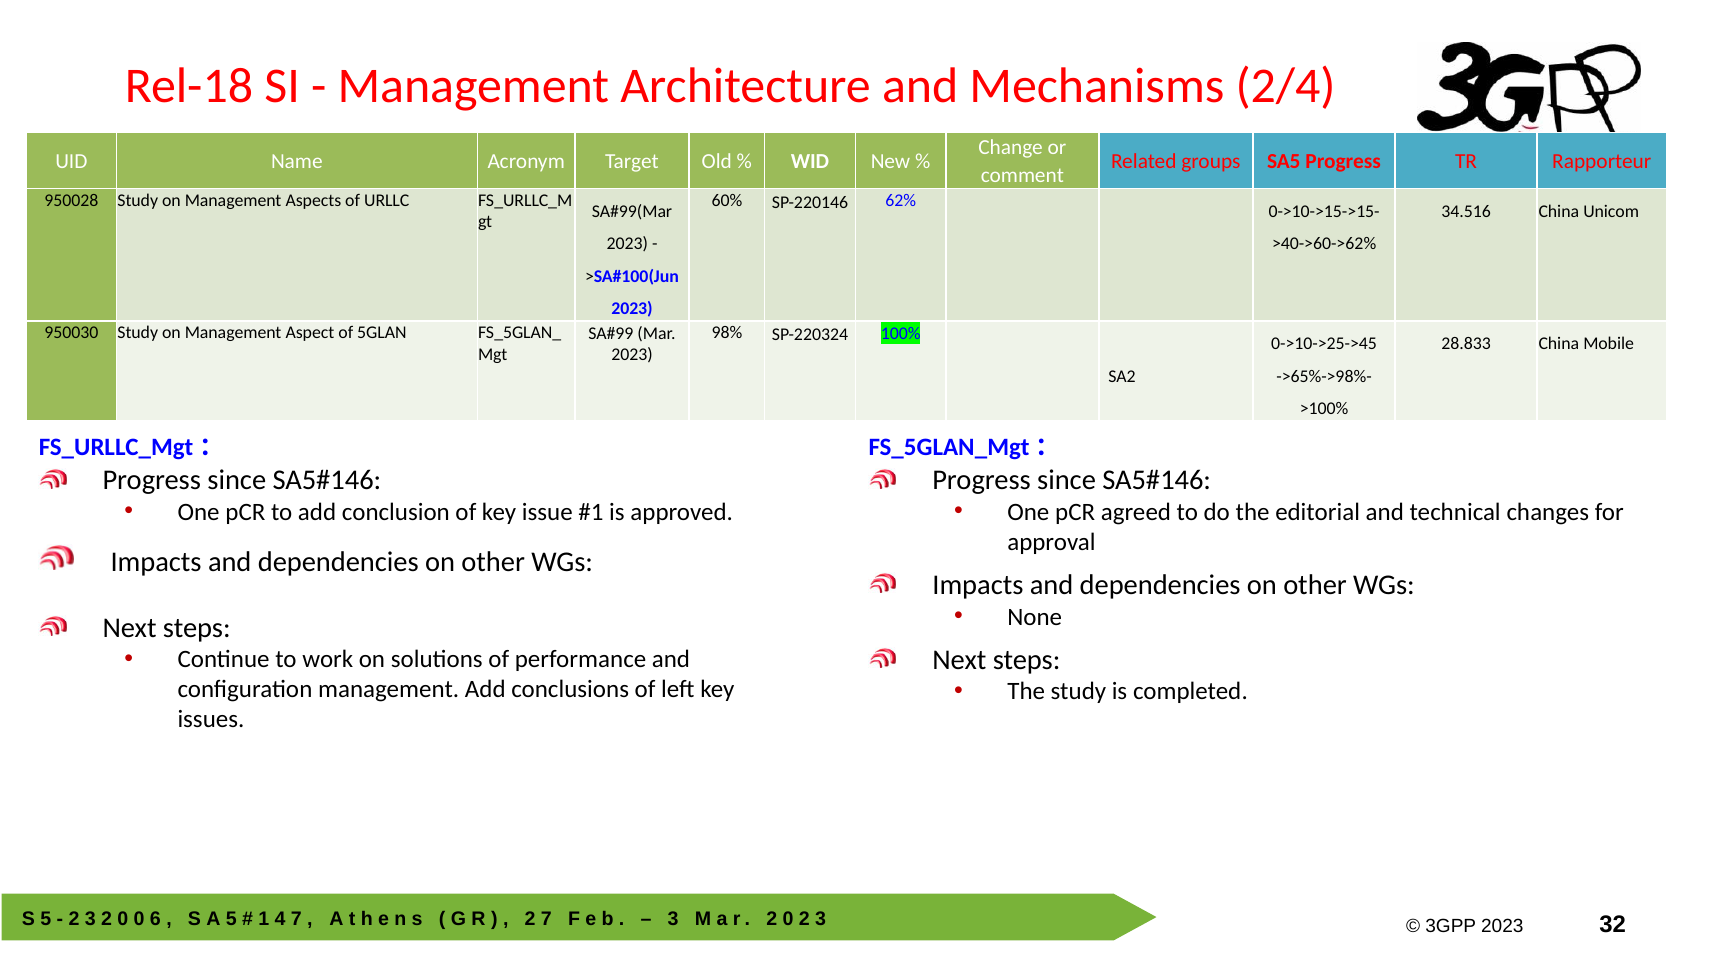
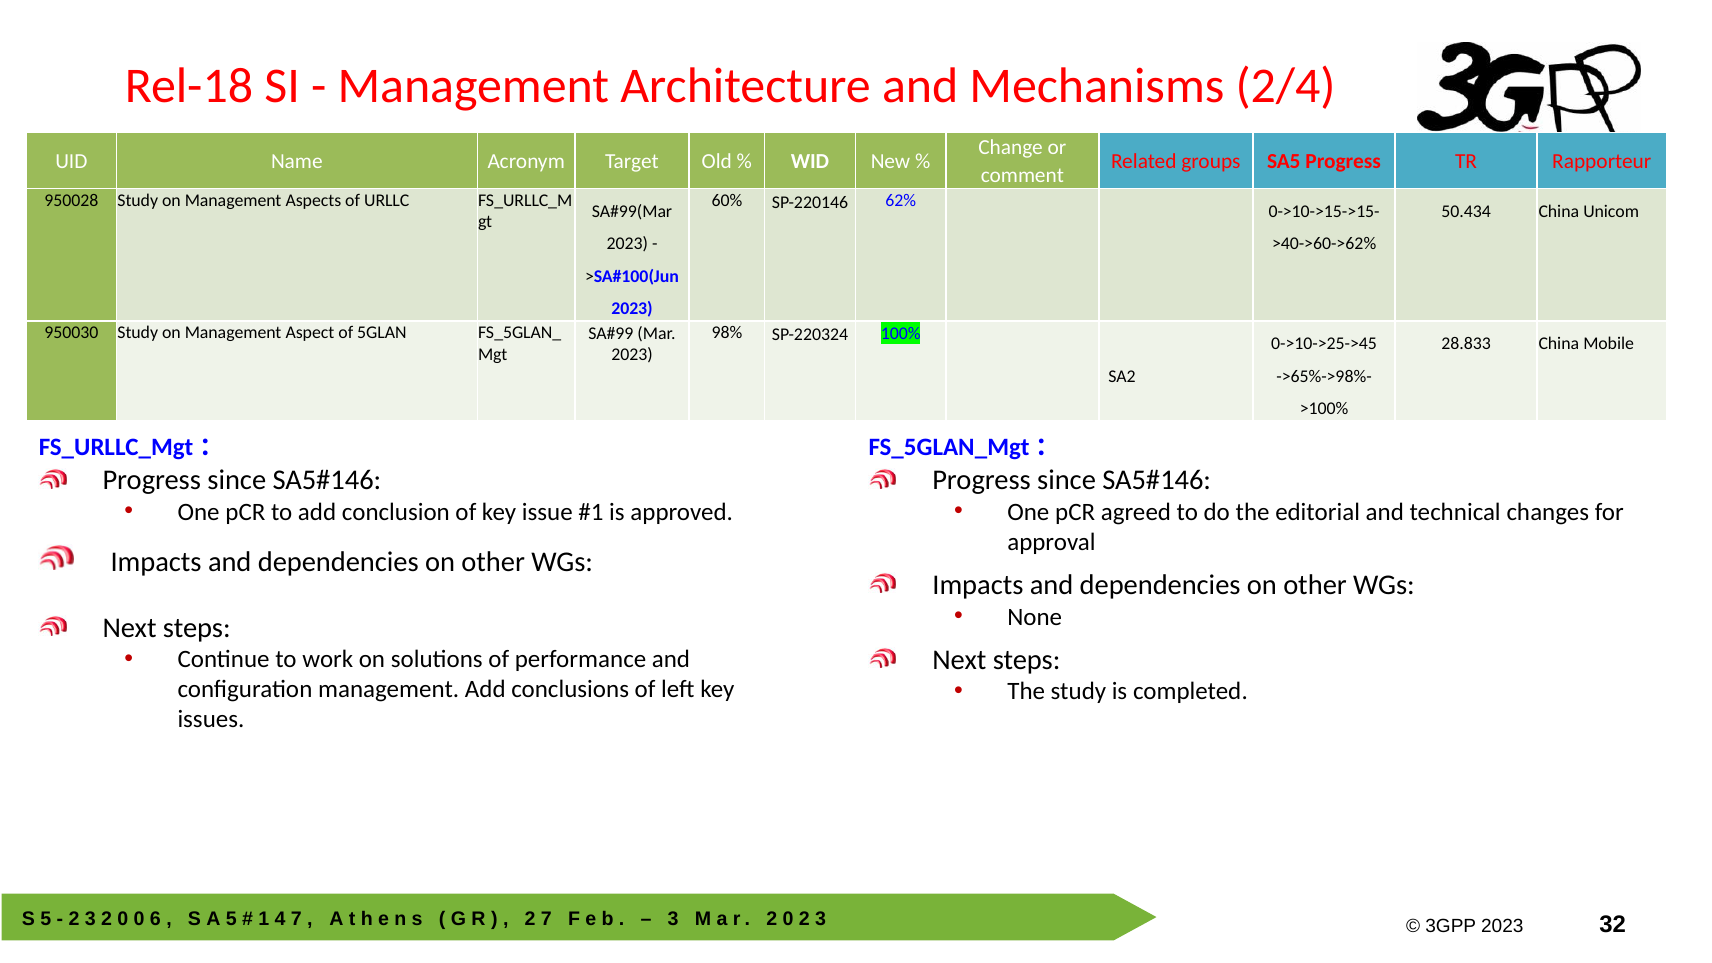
34.516: 34.516 -> 50.434
